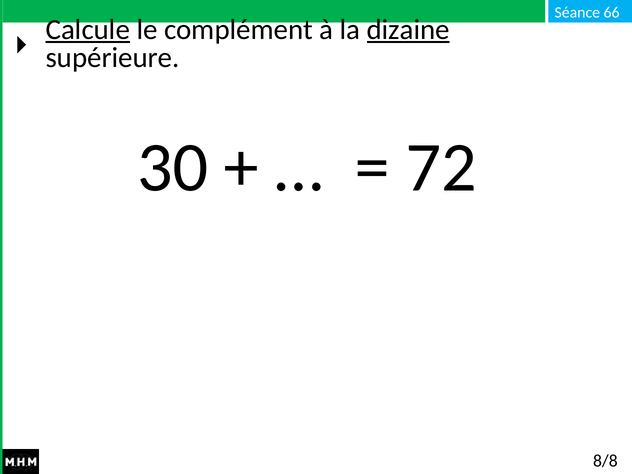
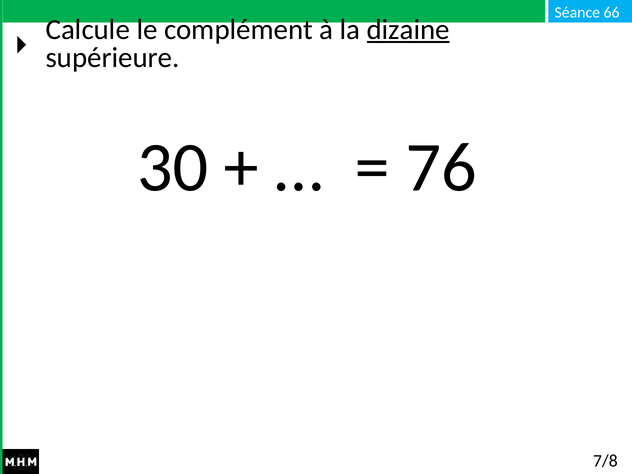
Calcule underline: present -> none
72: 72 -> 76
8/8: 8/8 -> 7/8
